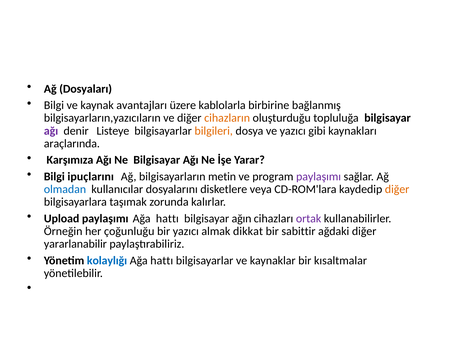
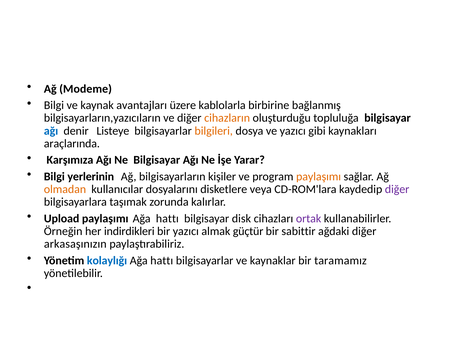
Dosyaları: Dosyaları -> Modeme
ağı at (51, 131) colour: purple -> blue
ipuçlarını: ipuçlarını -> yerlerinin
metin: metin -> kişiler
paylaşımı at (319, 177) colour: purple -> orange
olmadan colour: blue -> orange
diğer at (397, 190) colour: orange -> purple
ağın: ağın -> disk
çoğunluğu: çoğunluğu -> indirdikleri
dikkat: dikkat -> güçtür
yararlanabilir: yararlanabilir -> arkasaşınızın
kısaltmalar: kısaltmalar -> taramamız
